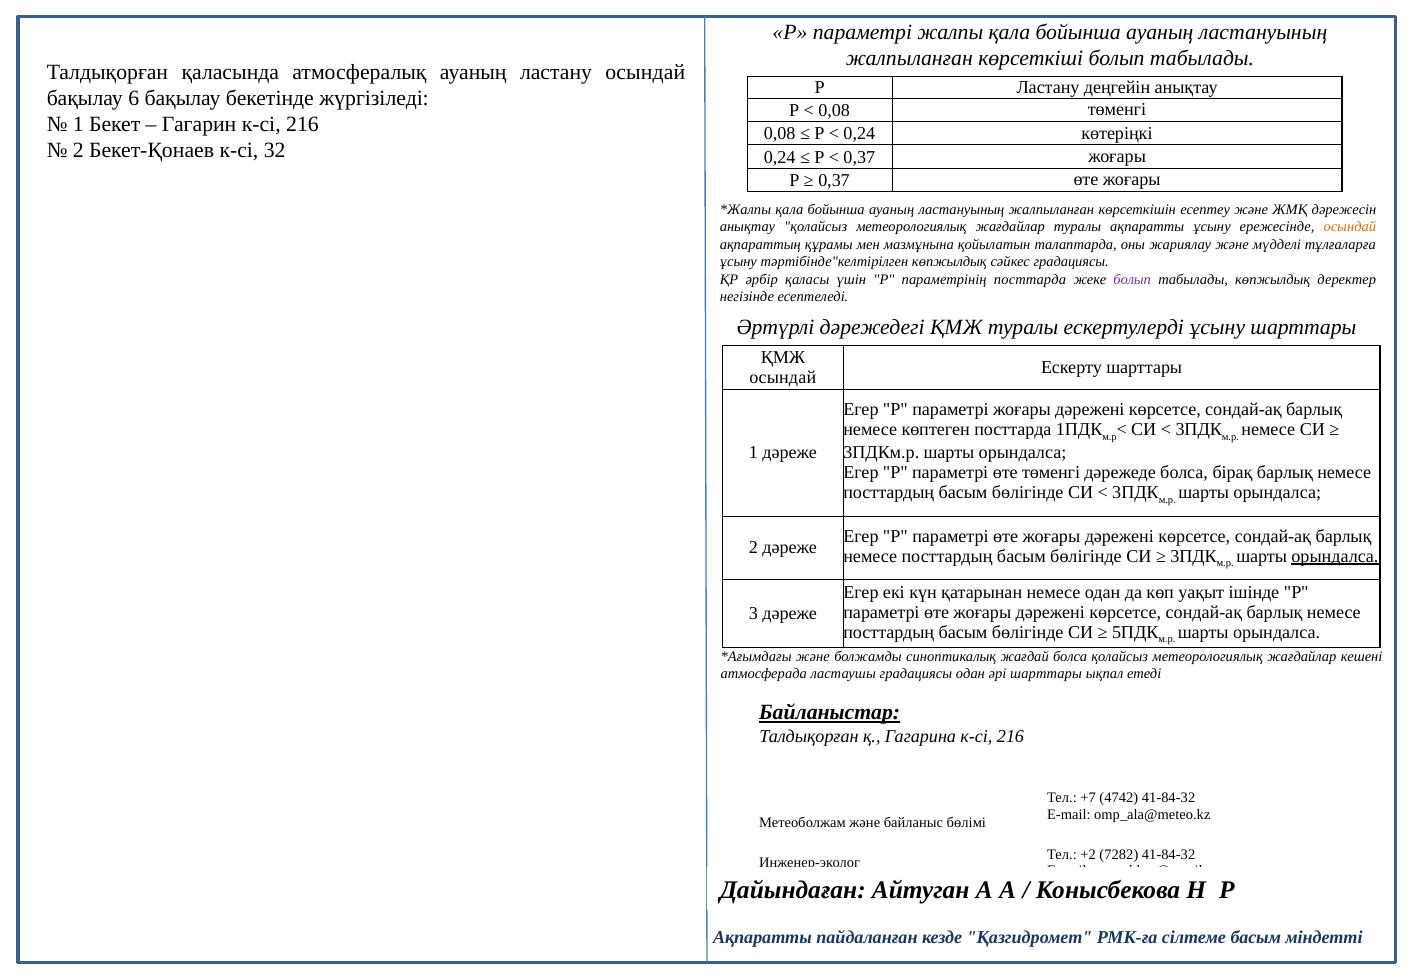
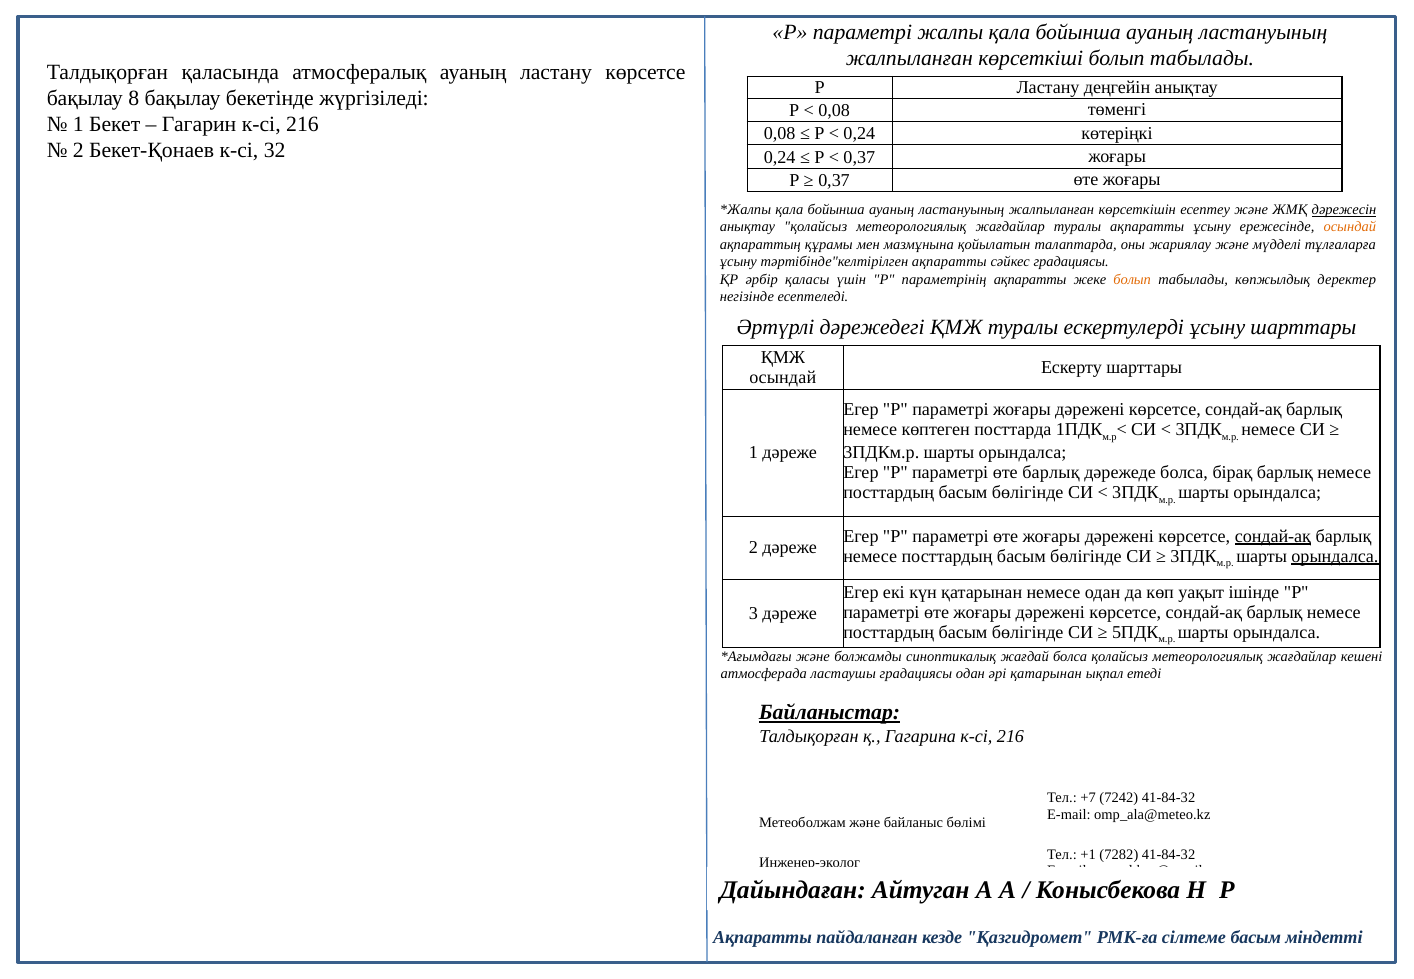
ластану осындай: осындай -> көрсетсе
6: 6 -> 8
дәрежесін underline: none -> present
тәртібінде"келтірілген көпжылдық: көпжылдық -> ақпаратты
параметрінің посттарда: посттарда -> ақпаратты
болып at (1132, 279) colour: purple -> orange
өте төменгі: төменгі -> барлық
сондай-ақ at (1273, 536) underline: none -> present
әрі шарттары: шарттары -> қатарынан
4742: 4742 -> 7242
+2: +2 -> +1
